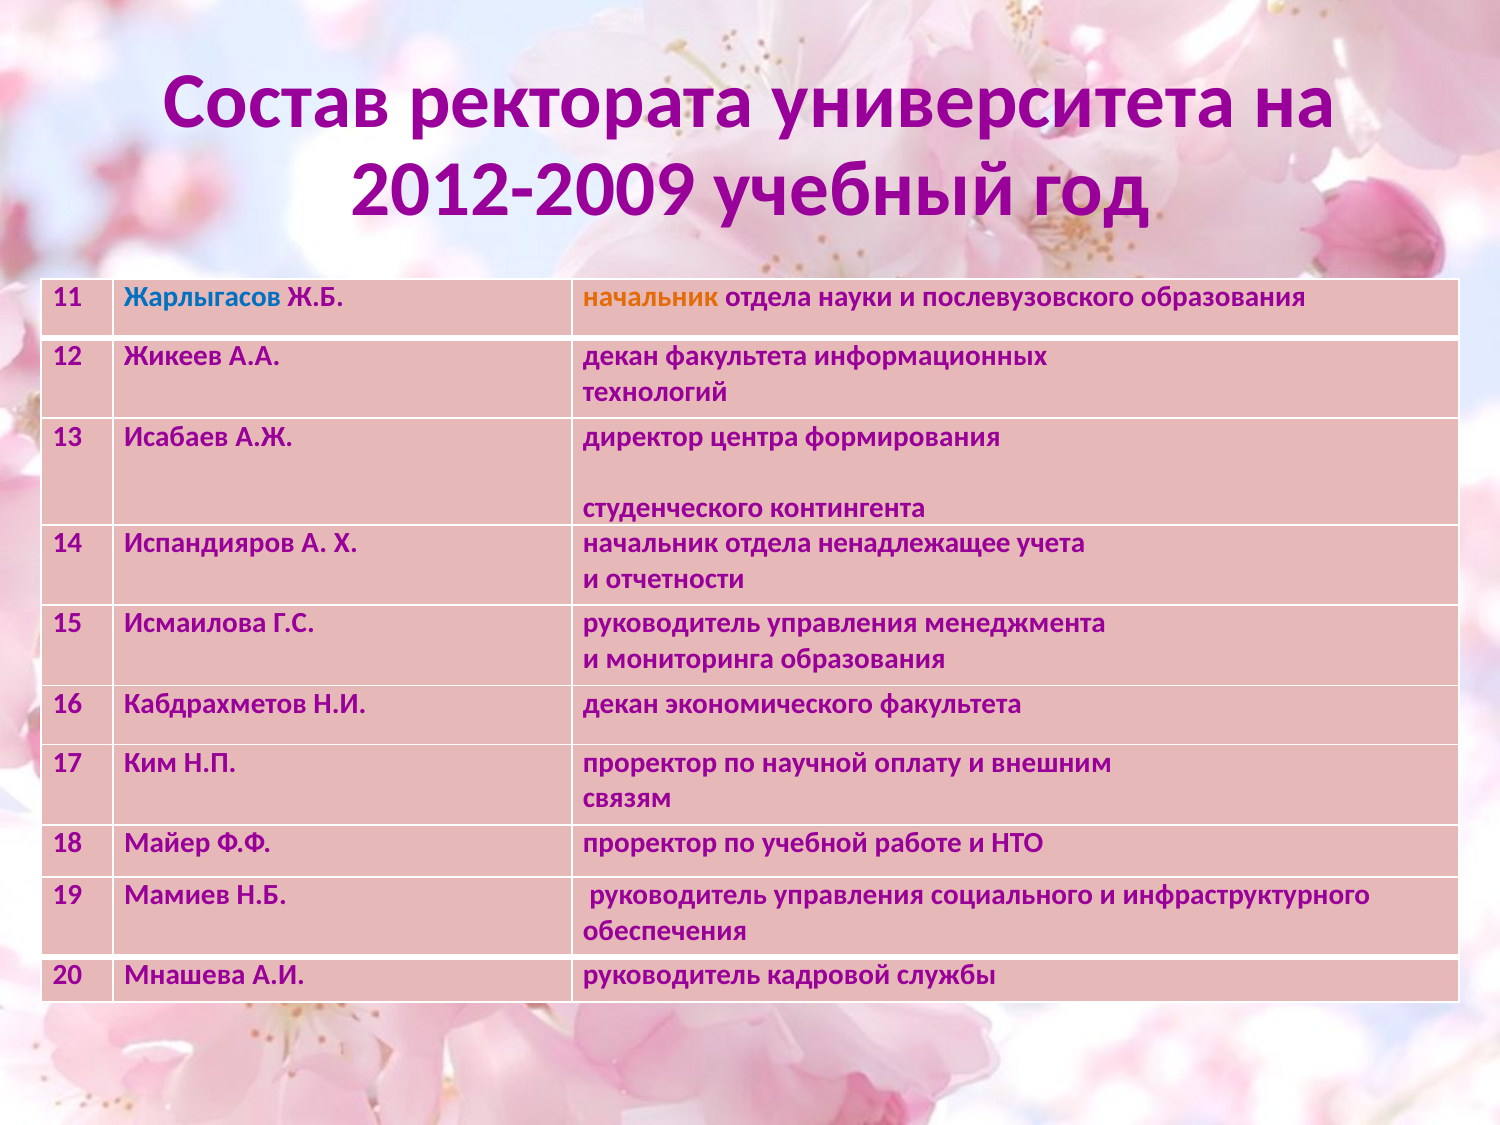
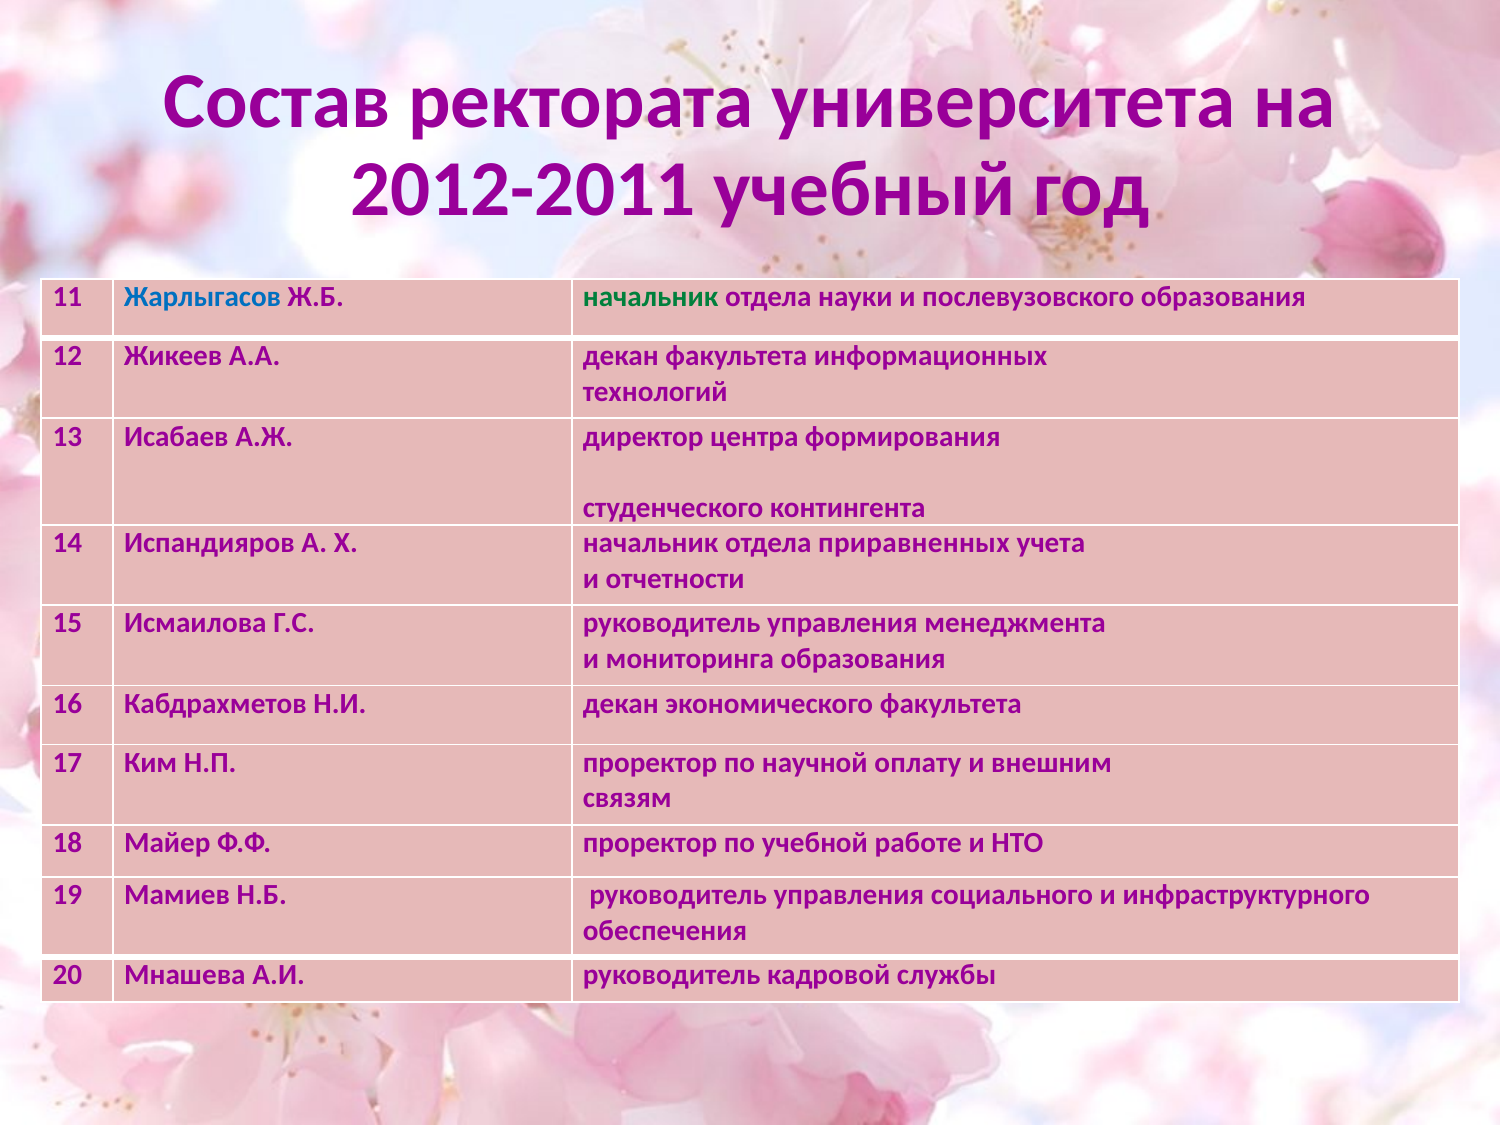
2012-2009: 2012-2009 -> 2012-2011
начальник at (651, 297) colour: orange -> green
ненадлежащее: ненадлежащее -> приравненных
